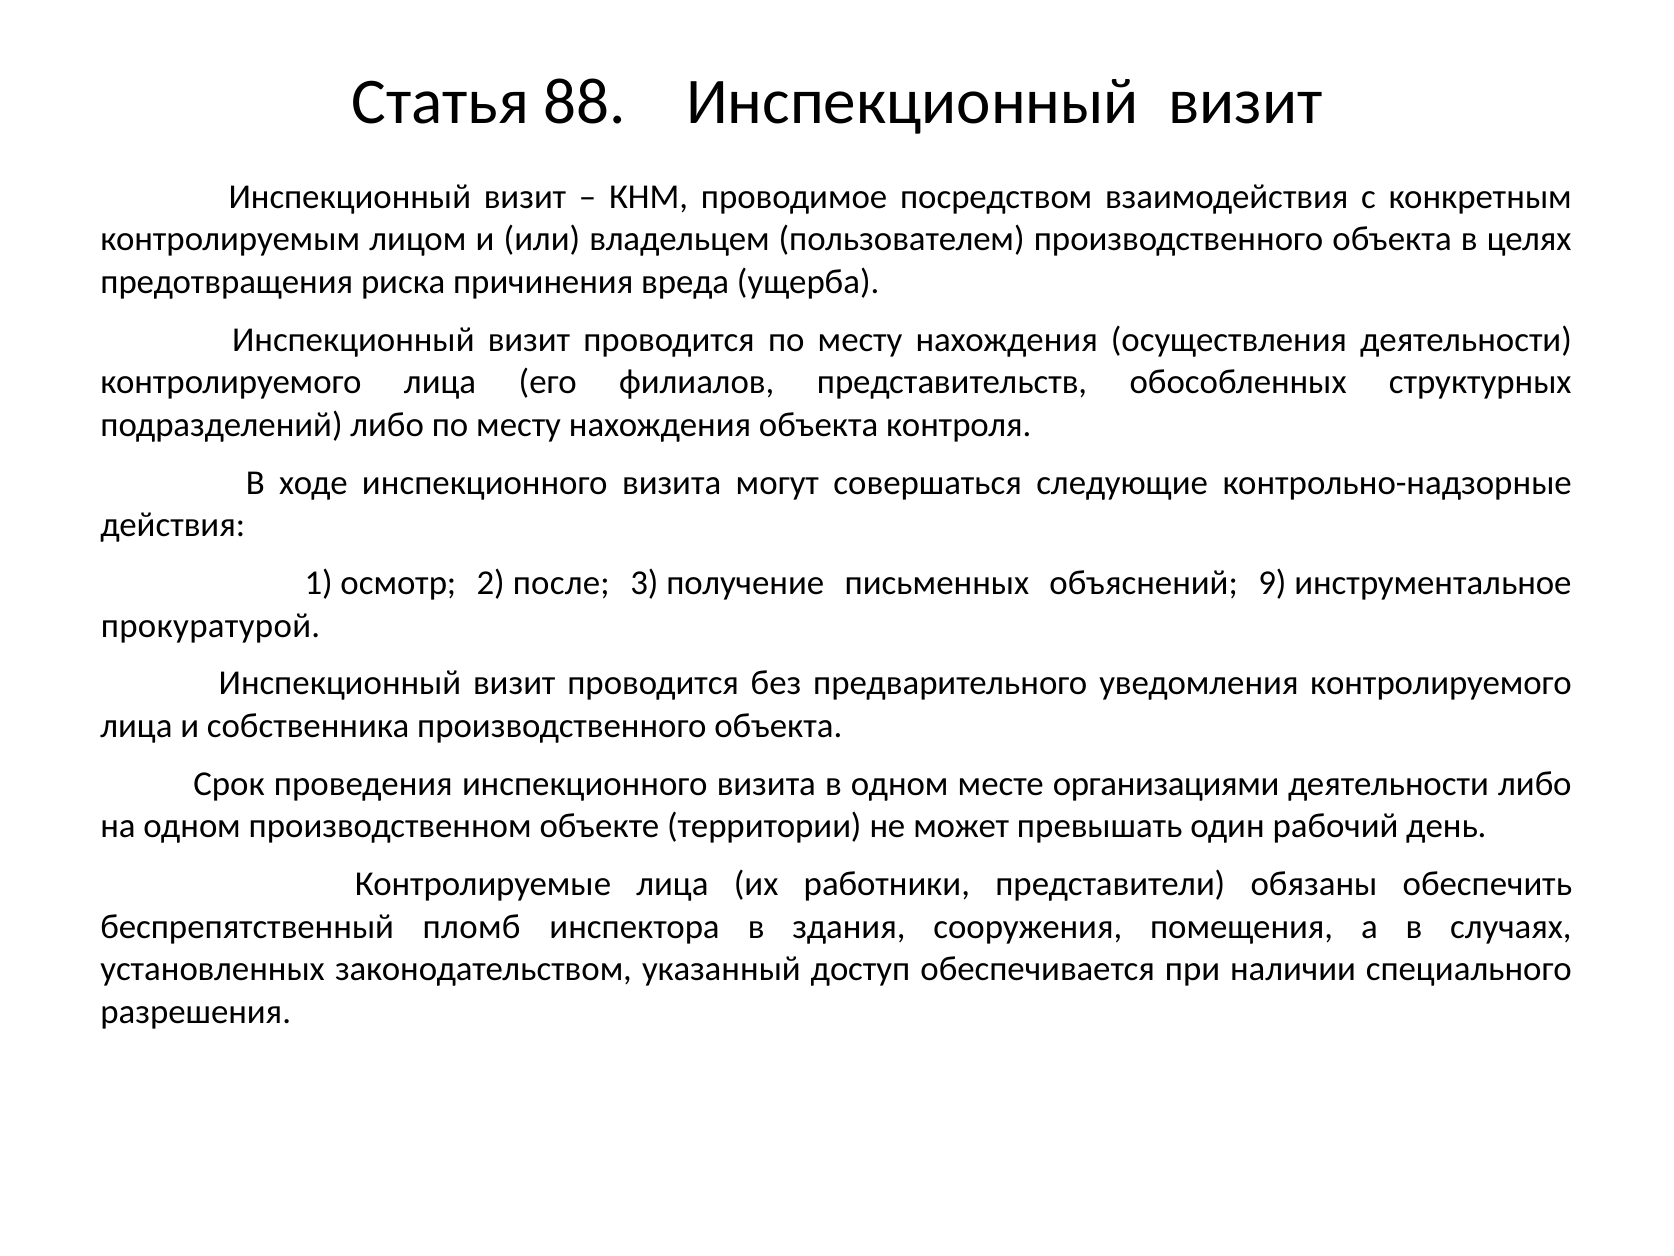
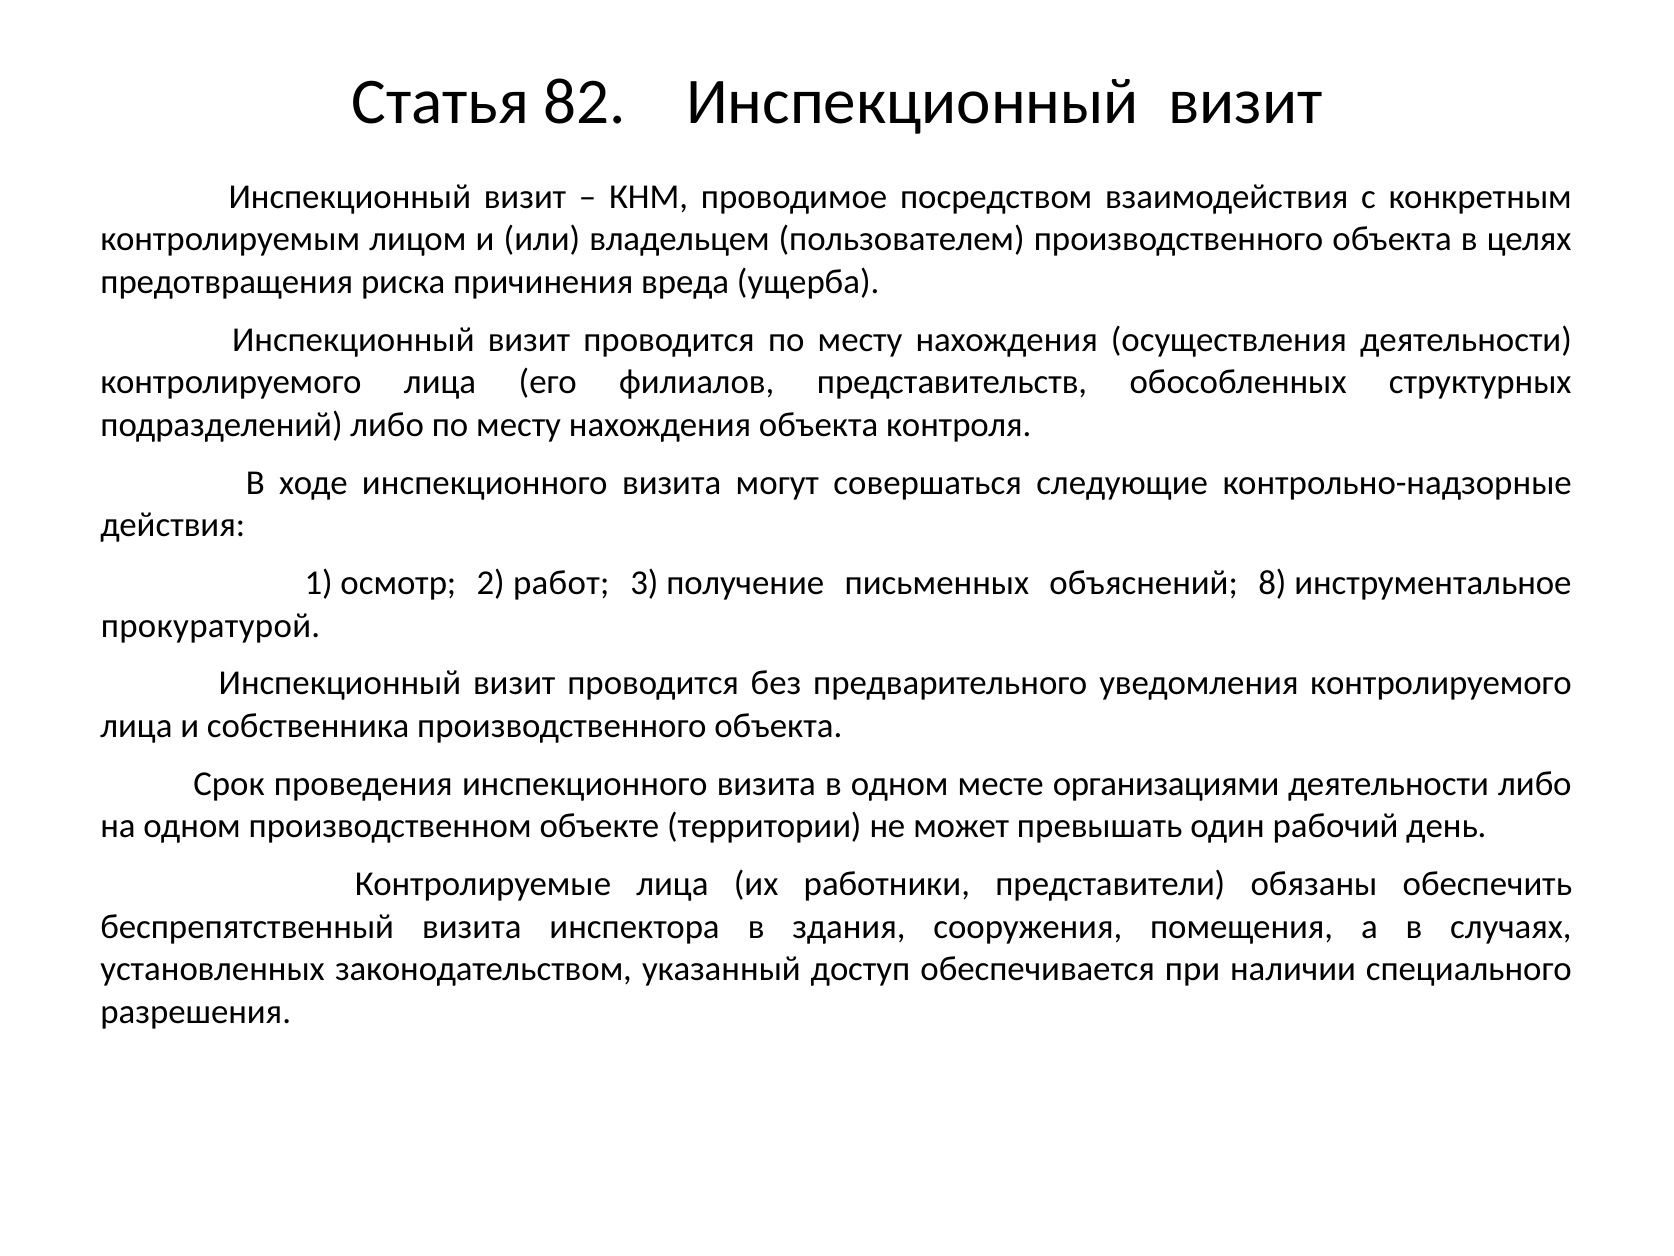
88: 88 -> 82
после: после -> работ
9: 9 -> 8
беспрепятственный пломб: пломб -> визита
